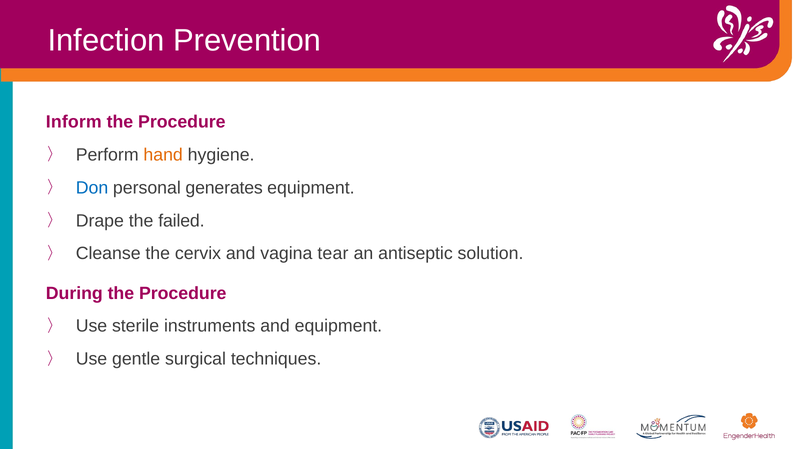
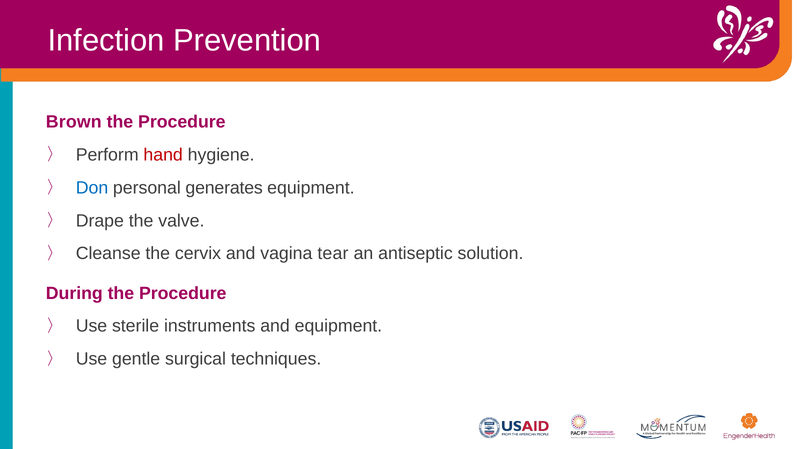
Inform: Inform -> Brown
hand colour: orange -> red
failed: failed -> valve
